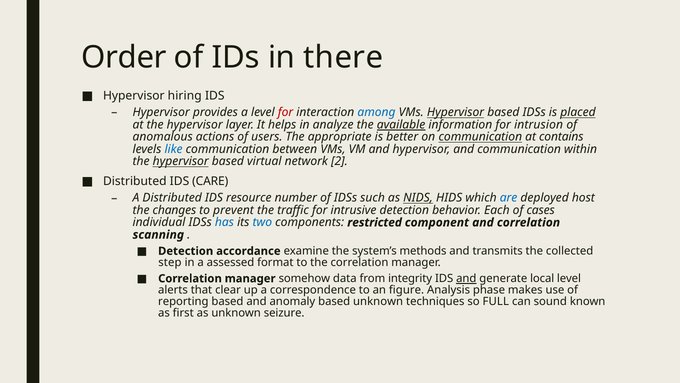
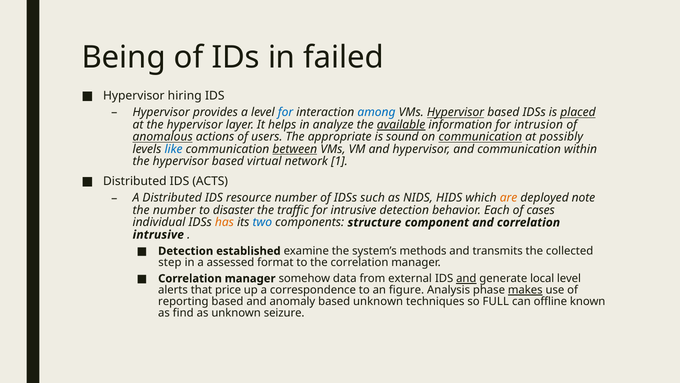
Order: Order -> Being
there: there -> failed
for at (286, 112) colour: red -> blue
anomalous underline: none -> present
better: better -> sound
contains: contains -> possibly
between underline: none -> present
hypervisor at (181, 161) underline: present -> none
2: 2 -> 1
CARE: CARE -> ACTS
NIDS underline: present -> none
are colour: blue -> orange
host: host -> note
the changes: changes -> number
prevent: prevent -> disaster
has colour: blue -> orange
restricted: restricted -> structure
scanning at (158, 234): scanning -> intrusive
accordance: accordance -> established
integrity: integrity -> external
clear: clear -> price
makes underline: none -> present
sound: sound -> offline
first: first -> find
